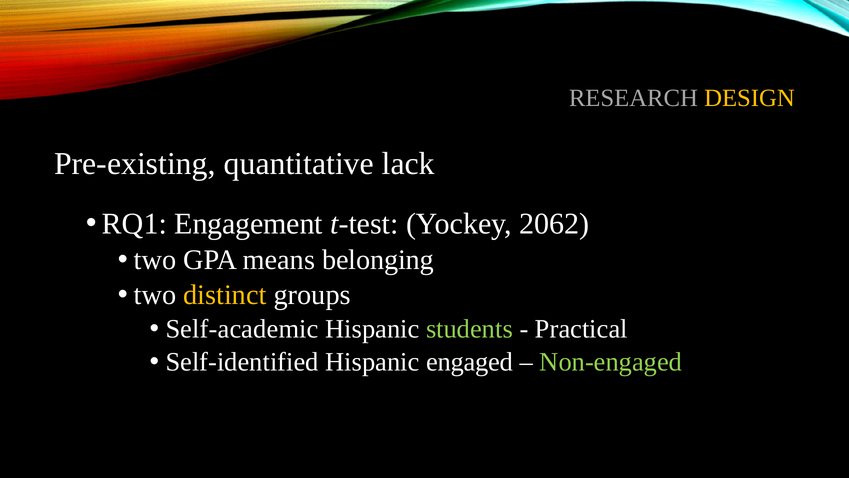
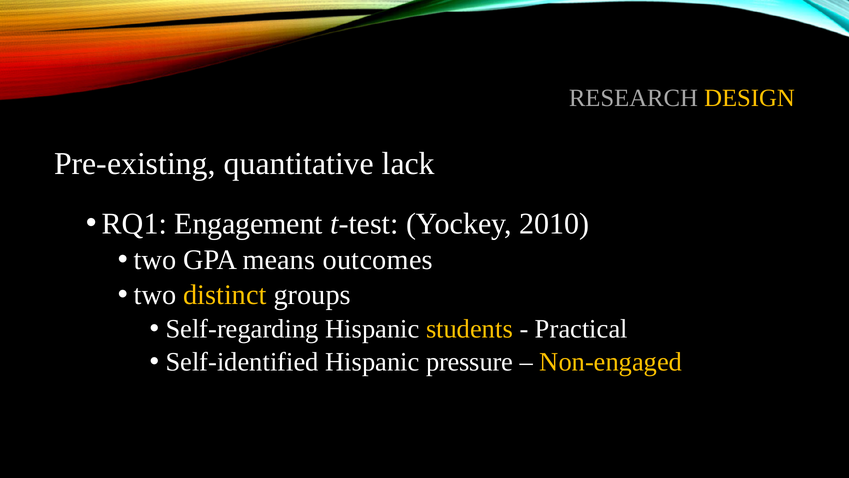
2062: 2062 -> 2010
belonging: belonging -> outcomes
Self-academic: Self-academic -> Self-regarding
students colour: light green -> yellow
engaged: engaged -> pressure
Non-engaged colour: light green -> yellow
